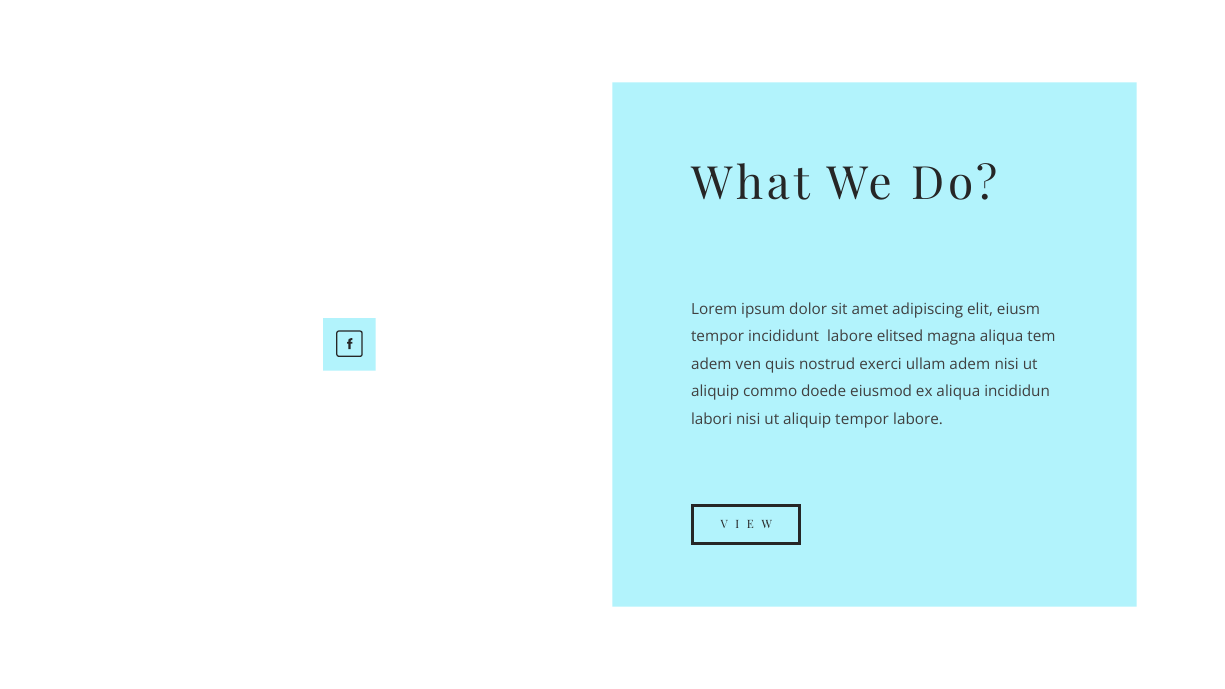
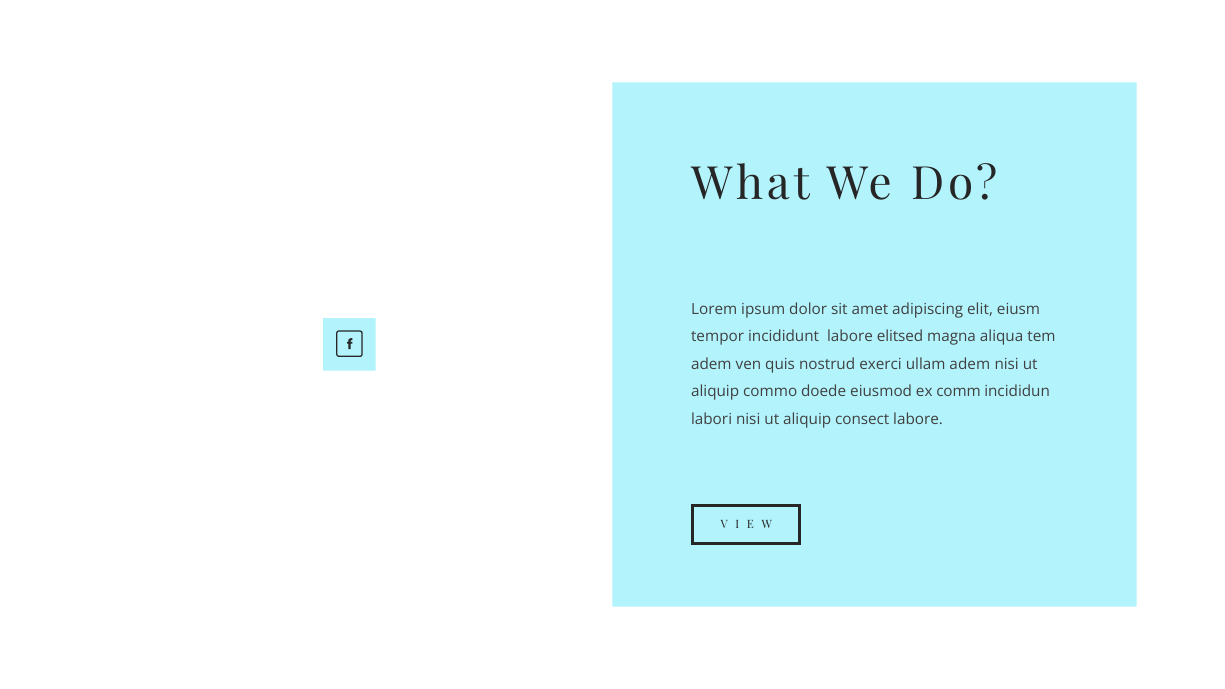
ex aliqua: aliqua -> comm
aliquip tempor: tempor -> consect
